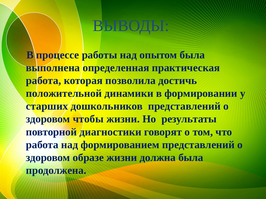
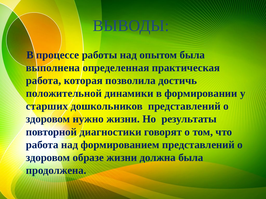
чтобы: чтобы -> нужно
